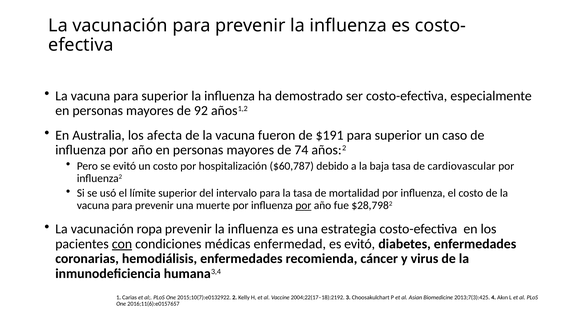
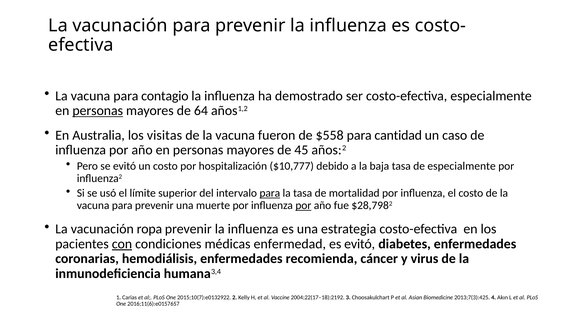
vacuna para superior: superior -> contagio
personas at (98, 111) underline: none -> present
92: 92 -> 64
afecta: afecta -> visitas
$191: $191 -> $558
superior at (398, 135): superior -> cantidad
74: 74 -> 45
$60,787: $60,787 -> $10,777
de cardiovascular: cardiovascular -> especialmente
para at (270, 193) underline: none -> present
